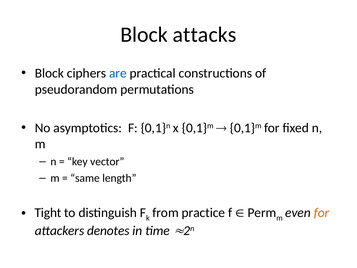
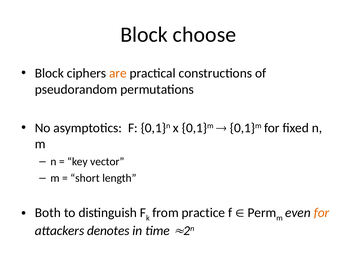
attacks: attacks -> choose
are colour: blue -> orange
same: same -> short
Tight: Tight -> Both
